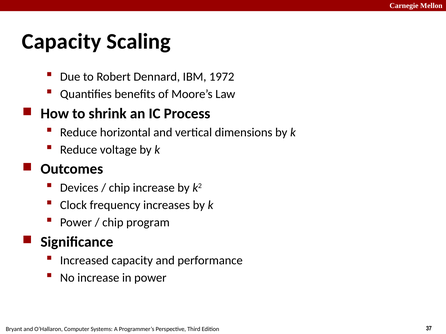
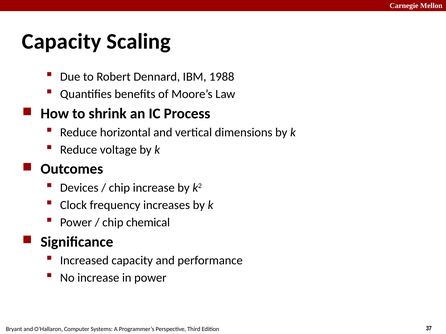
1972: 1972 -> 1988
program: program -> chemical
